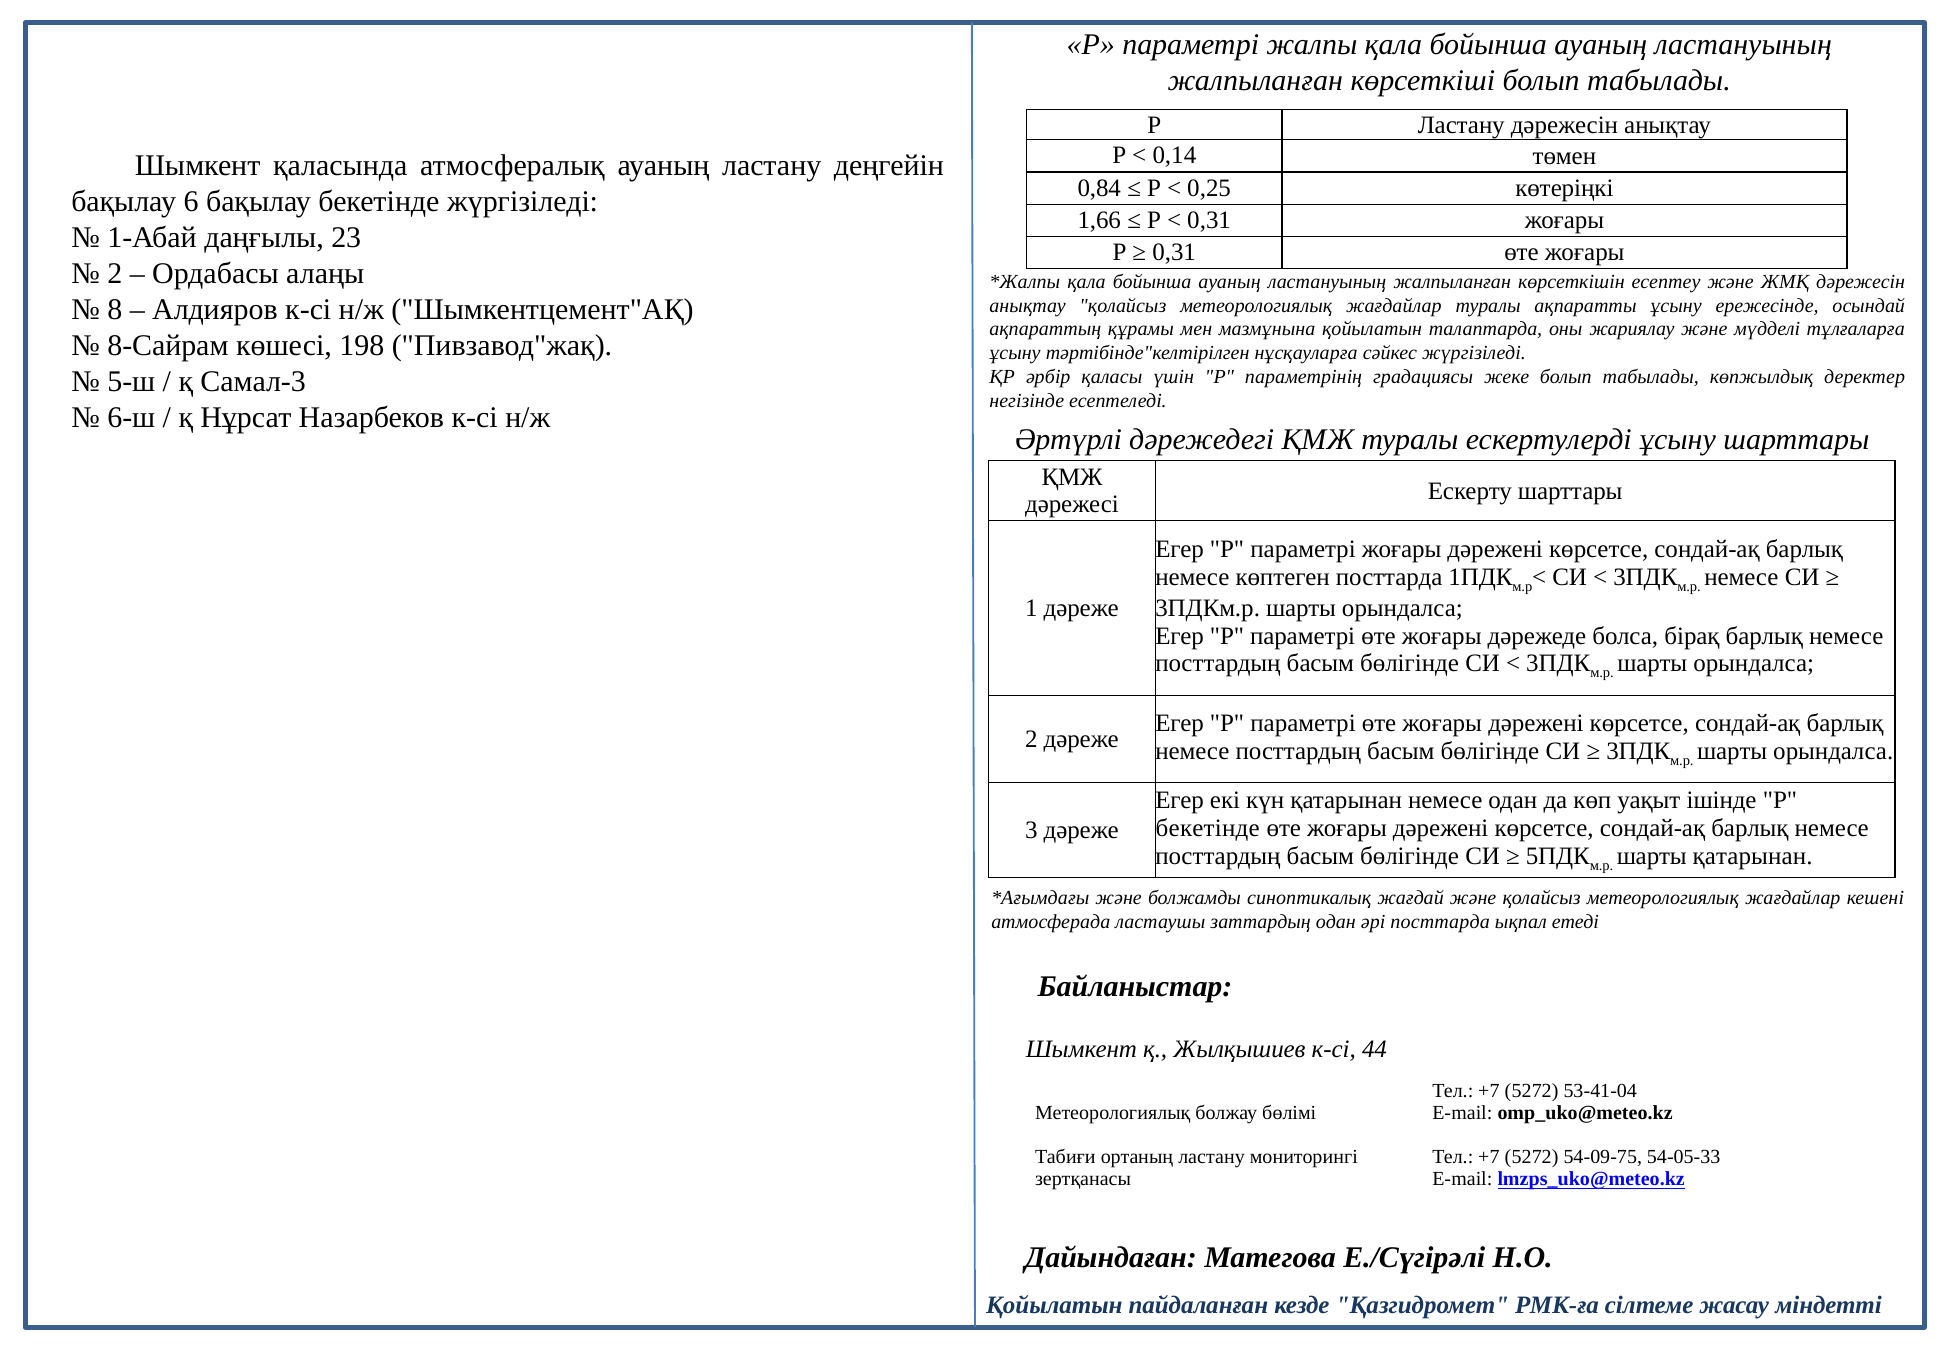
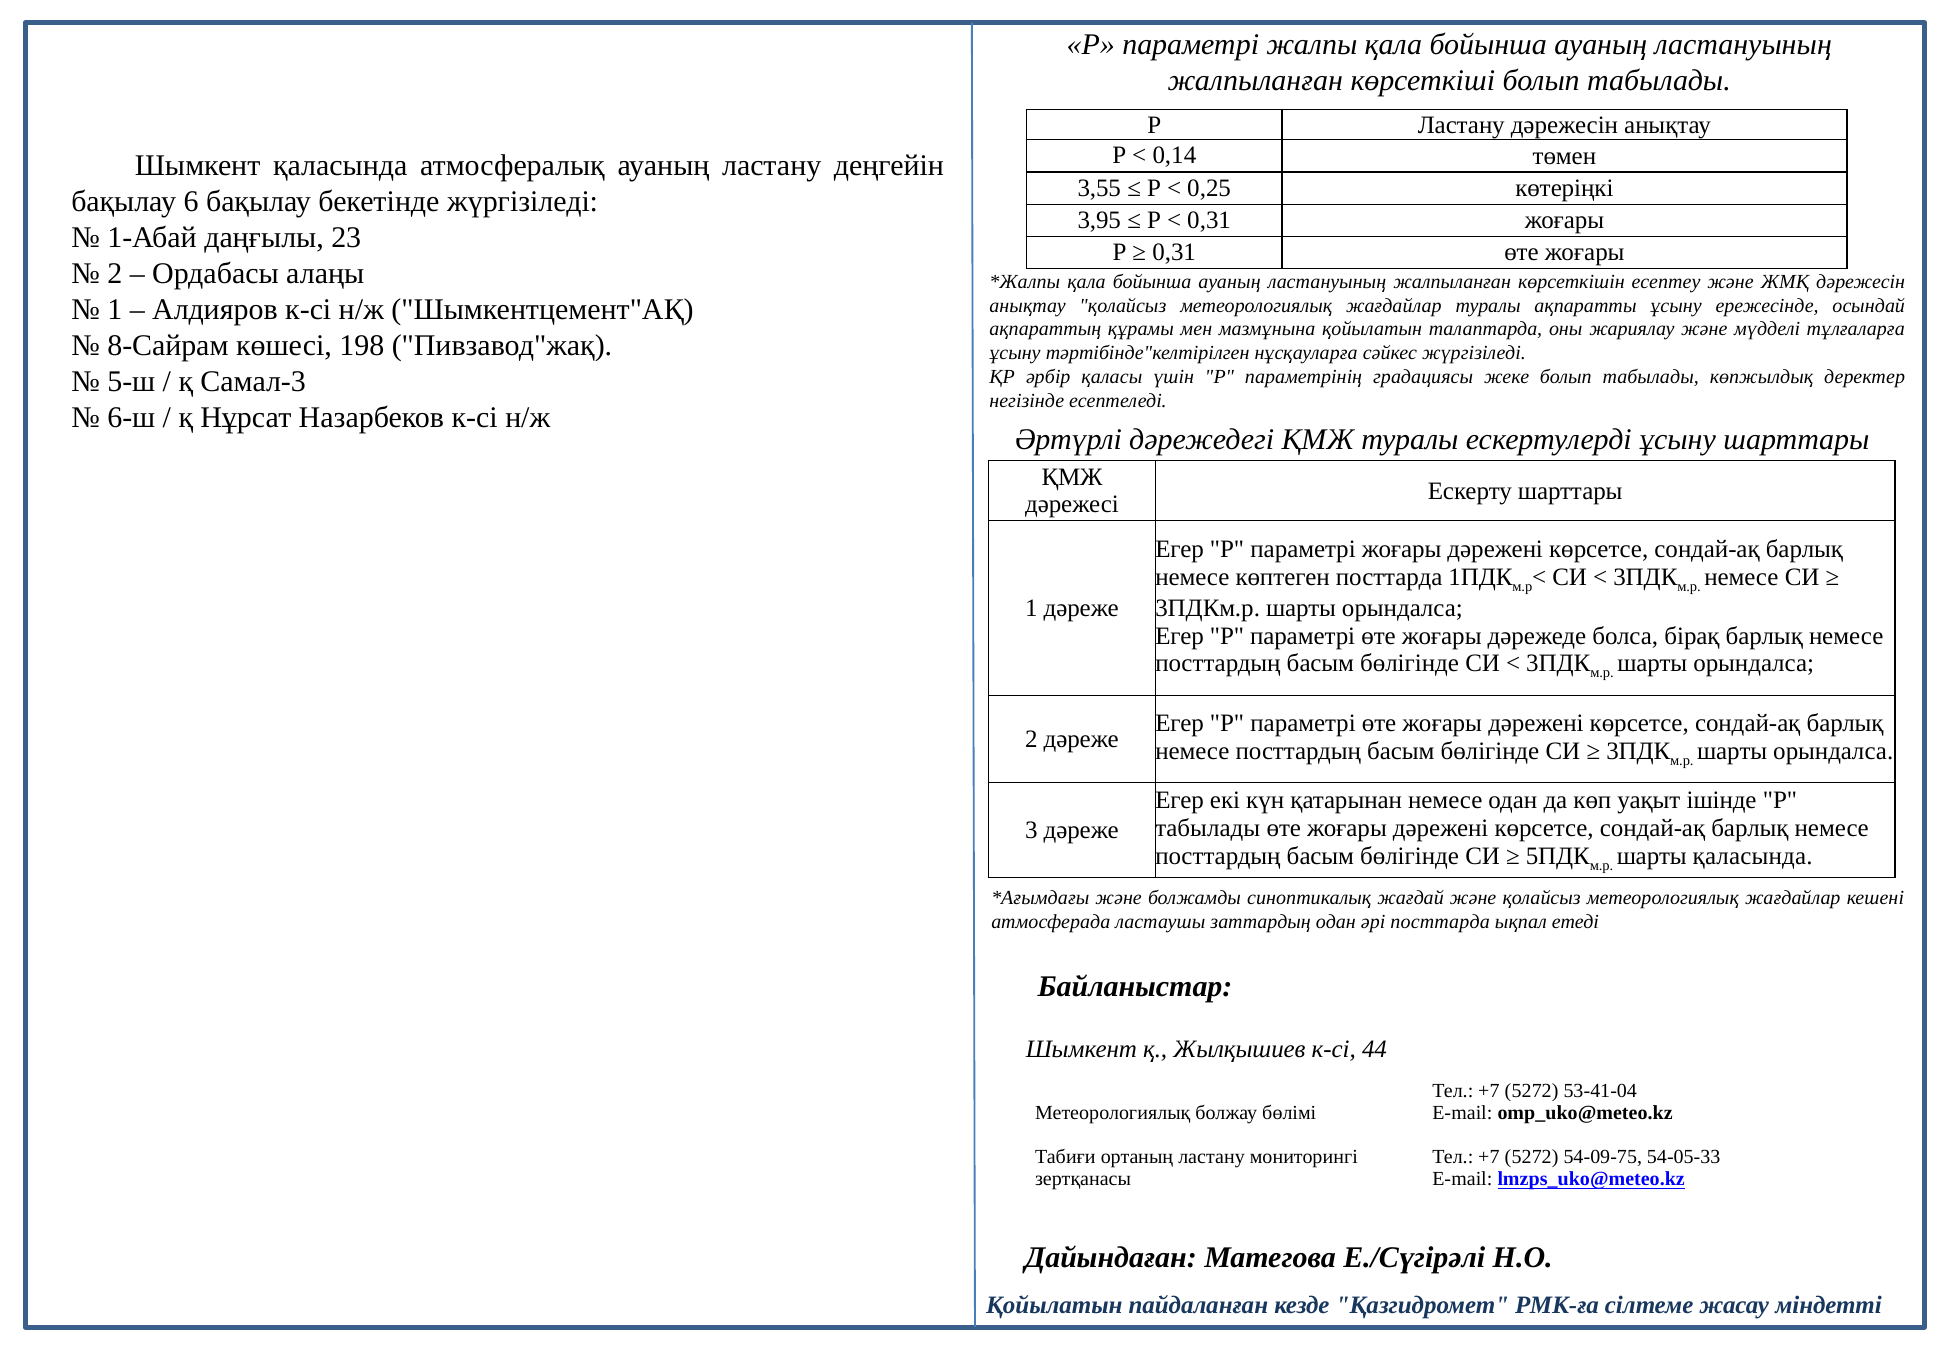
0,84: 0,84 -> 3,55
1,66: 1,66 -> 3,95
8 at (115, 309): 8 -> 1
бекетінде at (1208, 828): бекетінде -> табылады
шарты қатарынан: қатарынан -> қаласында
